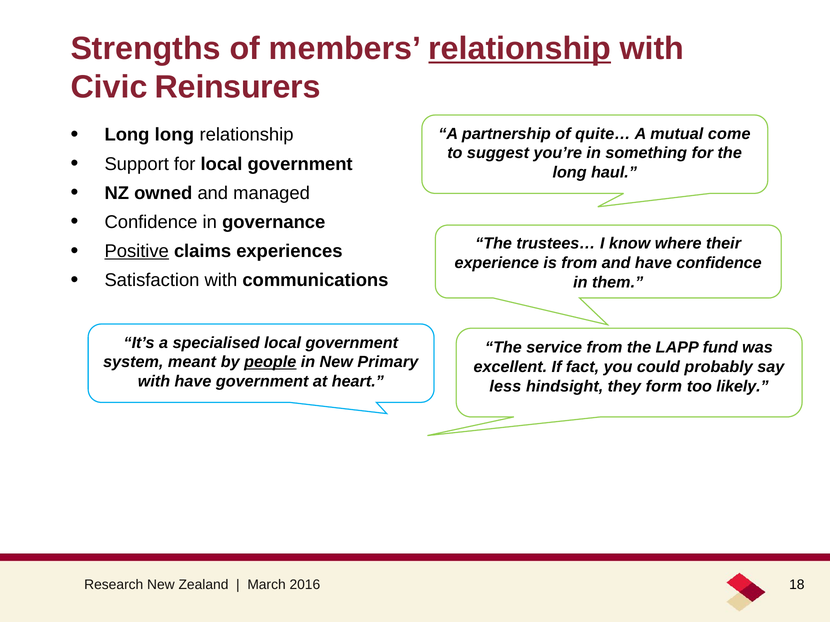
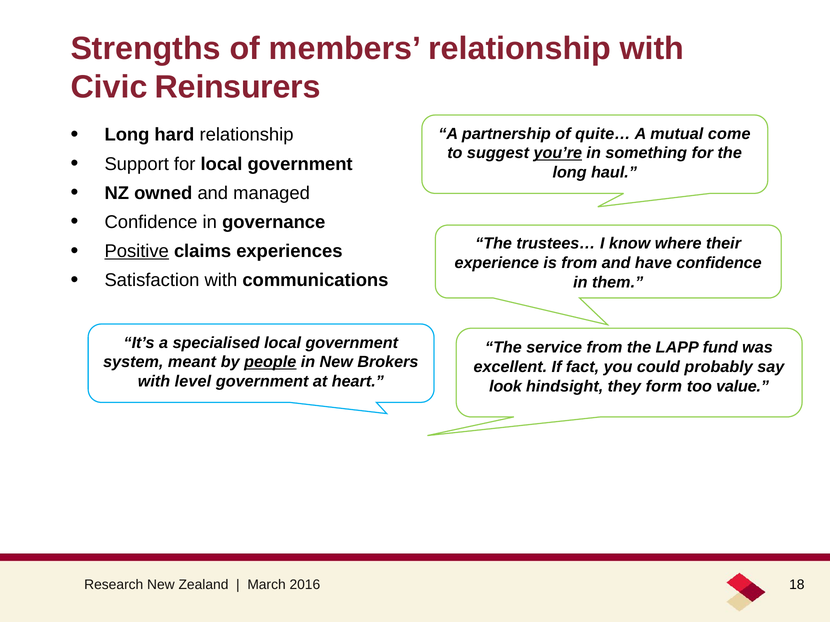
relationship at (520, 49) underline: present -> none
Long long: long -> hard
you’re underline: none -> present
Primary: Primary -> Brokers
with have: have -> level
less: less -> look
likely: likely -> value
